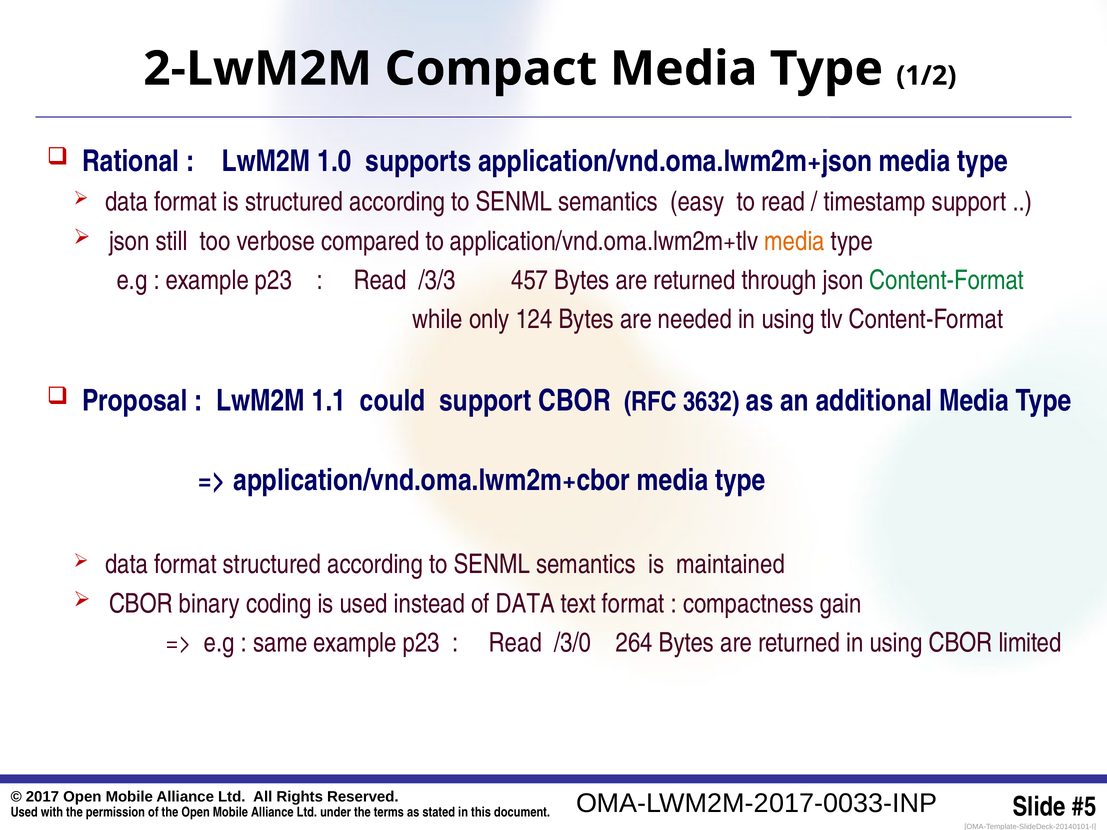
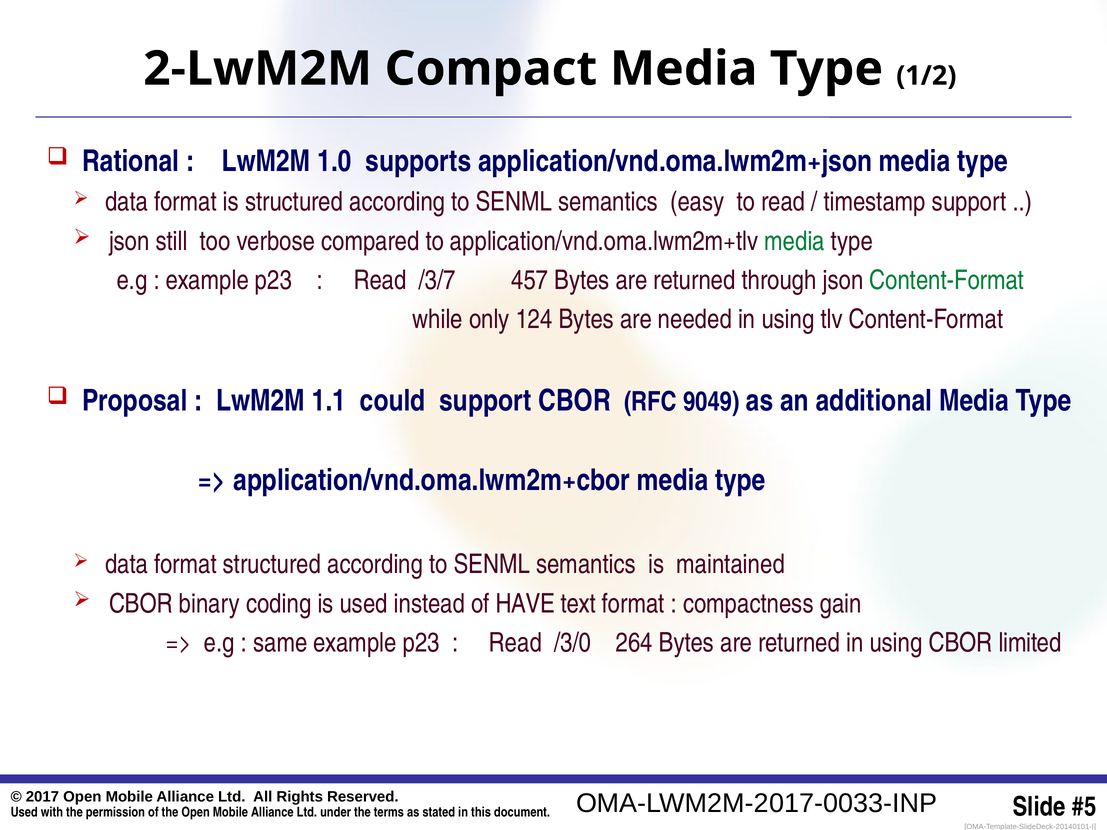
media at (795, 241) colour: orange -> green
/3/3: /3/3 -> /3/7
3632: 3632 -> 9049
of DATA: DATA -> HAVE
